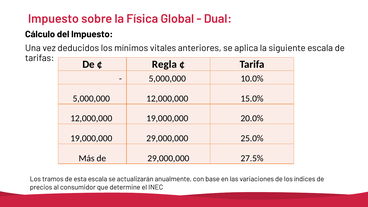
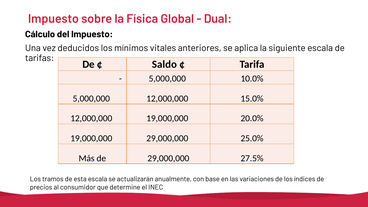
Regla: Regla -> Saldo
